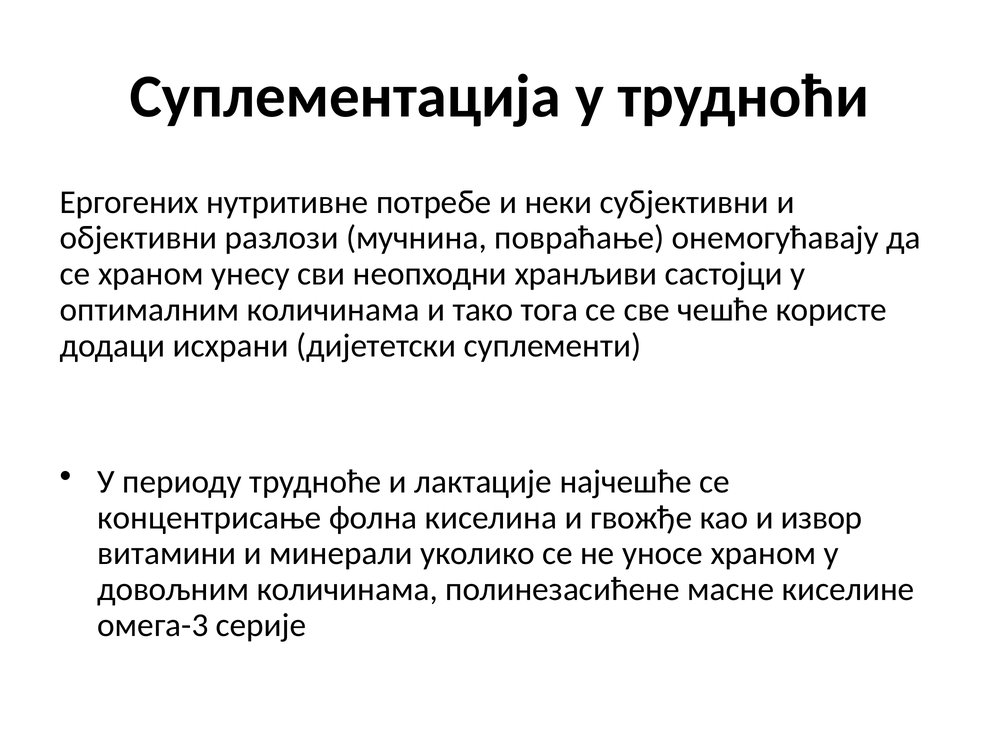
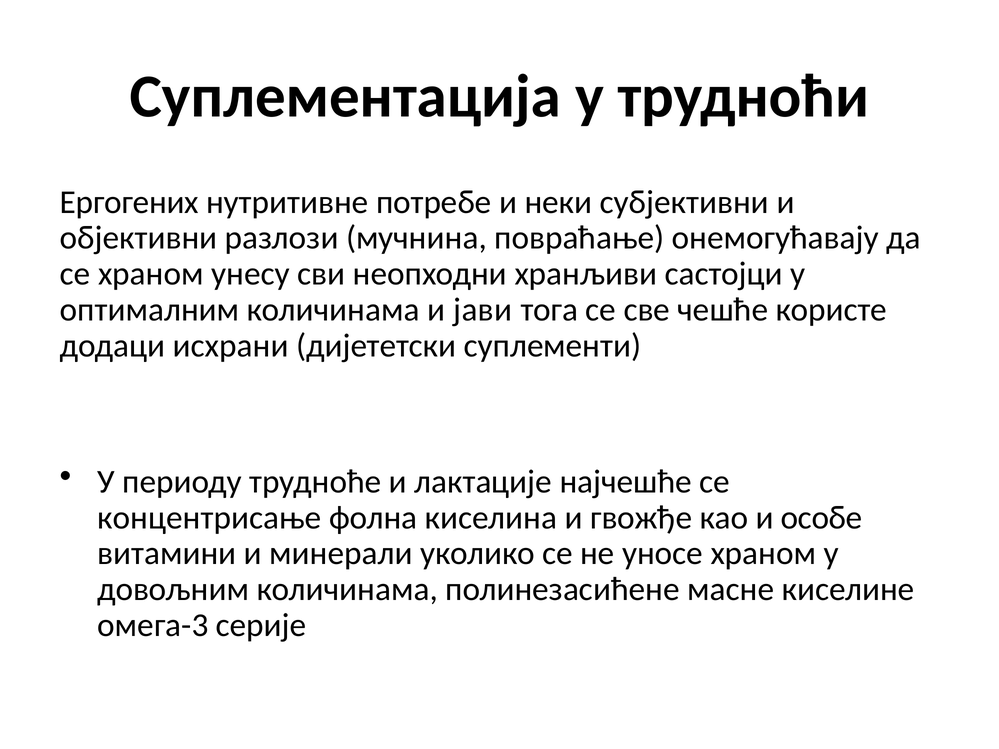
тако: тако -> јави
извор: извор -> особе
